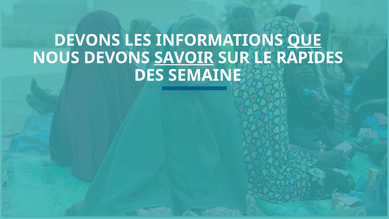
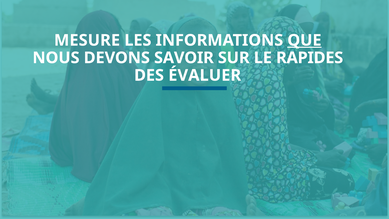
DEVONS at (87, 40): DEVONS -> MESURE
SAVOIR underline: present -> none
SEMAINE: SEMAINE -> ÉVALUER
